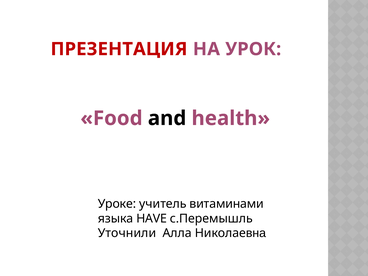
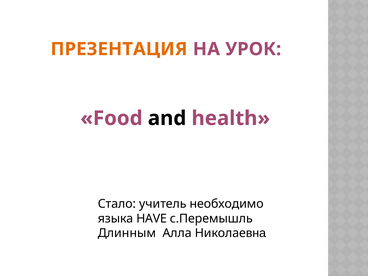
ПРЕЗЕНТАЦИЯ colour: red -> orange
Уроке: Уроке -> Стало
витаминами: витаминами -> необходимо
Уточнили: Уточнили -> Длинным
